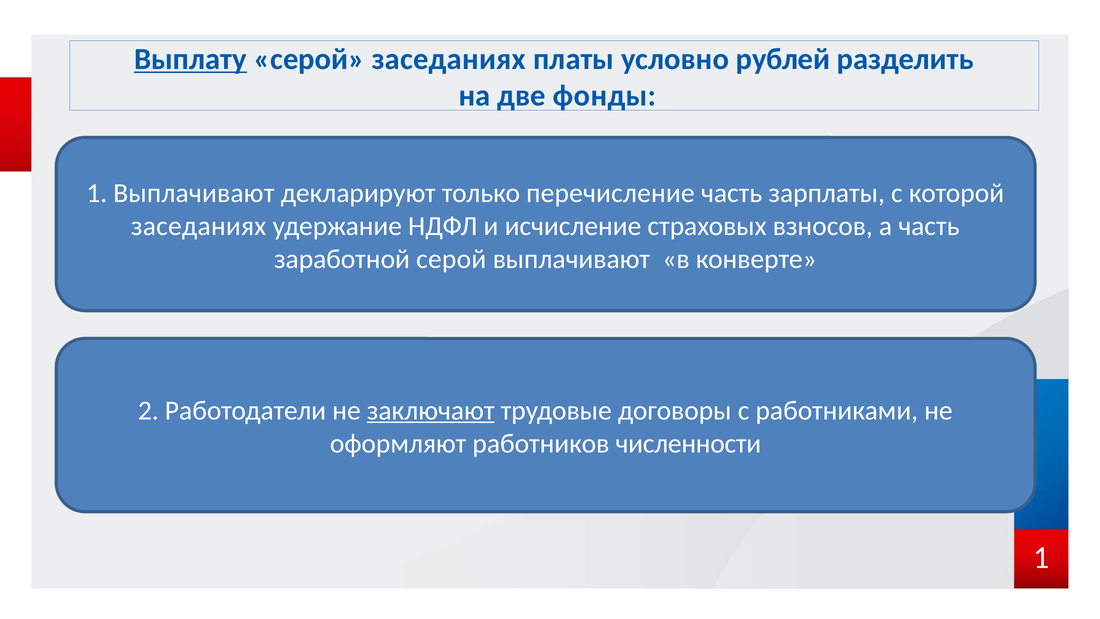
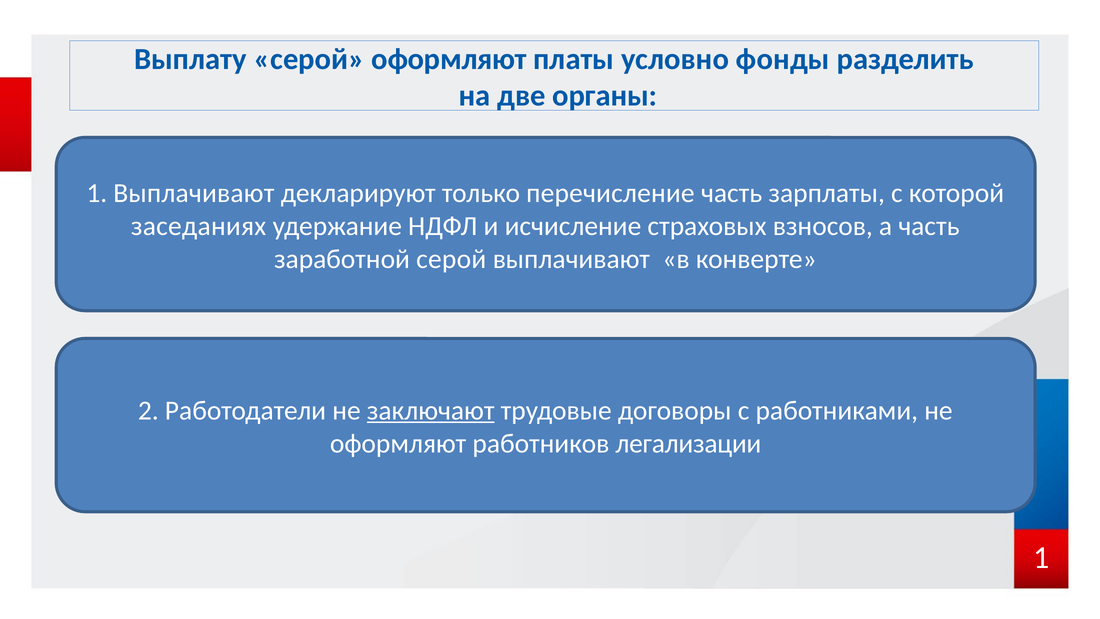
Выплату underline: present -> none
серой заседаниях: заседаниях -> оформляют
рублей: рублей -> фонды
фонды: фонды -> органы
численности: численности -> легализации
